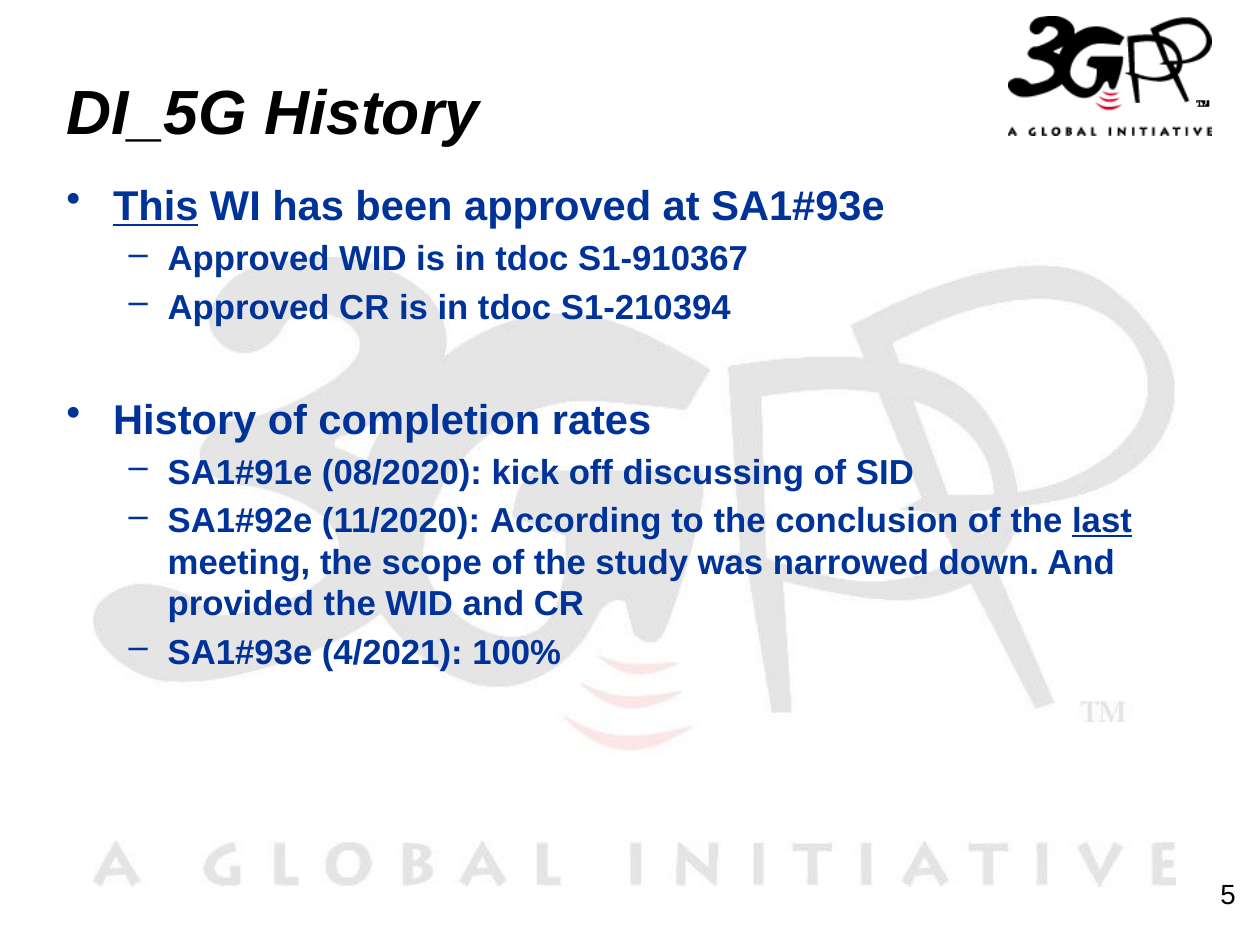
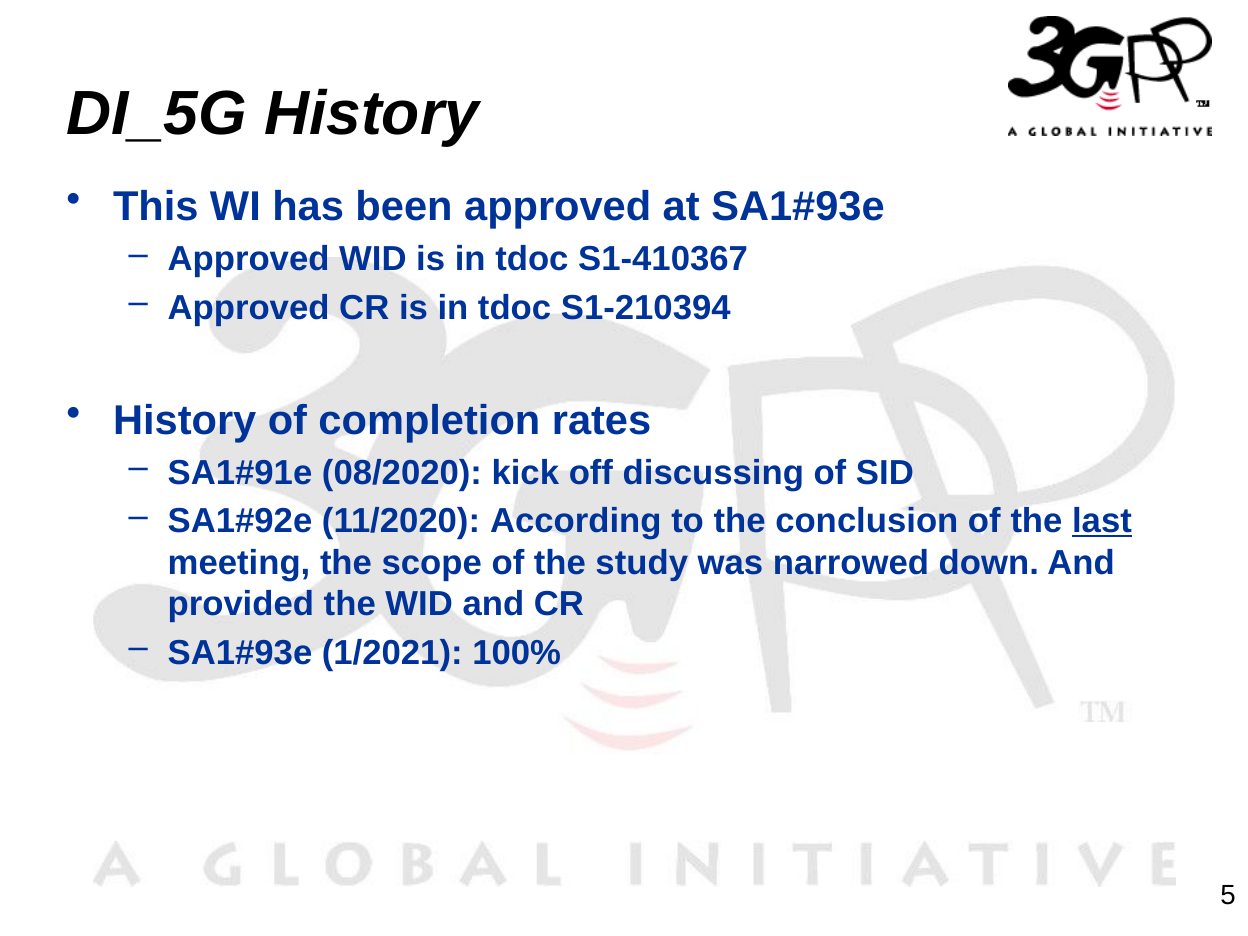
This underline: present -> none
S1-910367: S1-910367 -> S1-410367
4/2021: 4/2021 -> 1/2021
